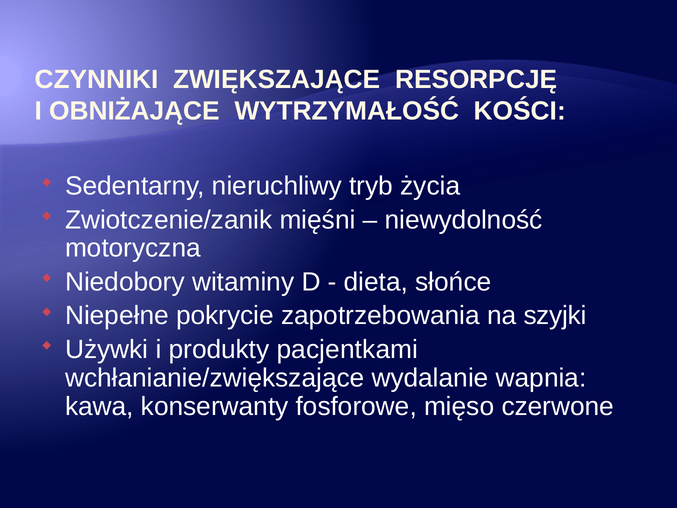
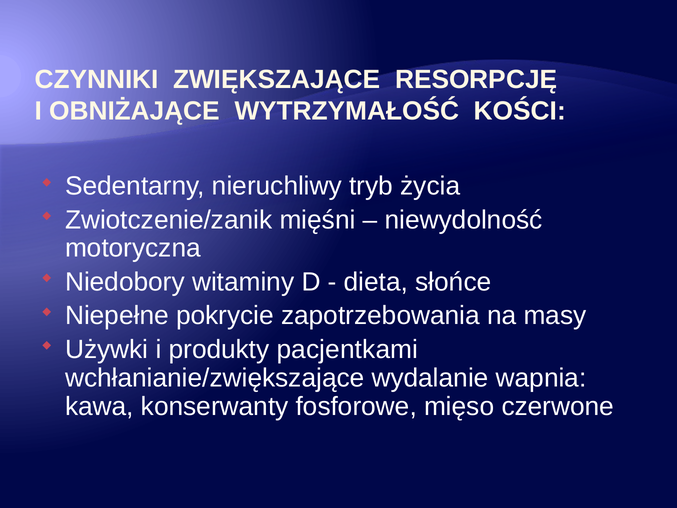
szyjki: szyjki -> masy
